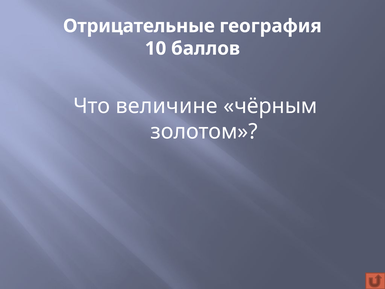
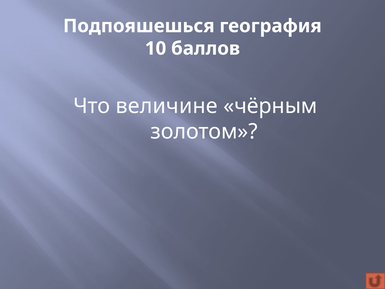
Отрицательные: Отрицательные -> Подпояшешься
